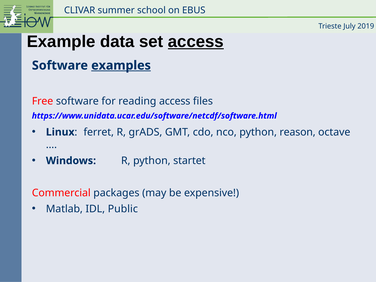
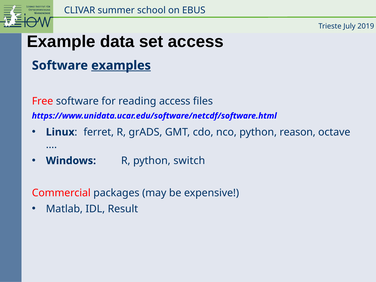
access at (196, 42) underline: present -> none
startet: startet -> switch
Public: Public -> Result
